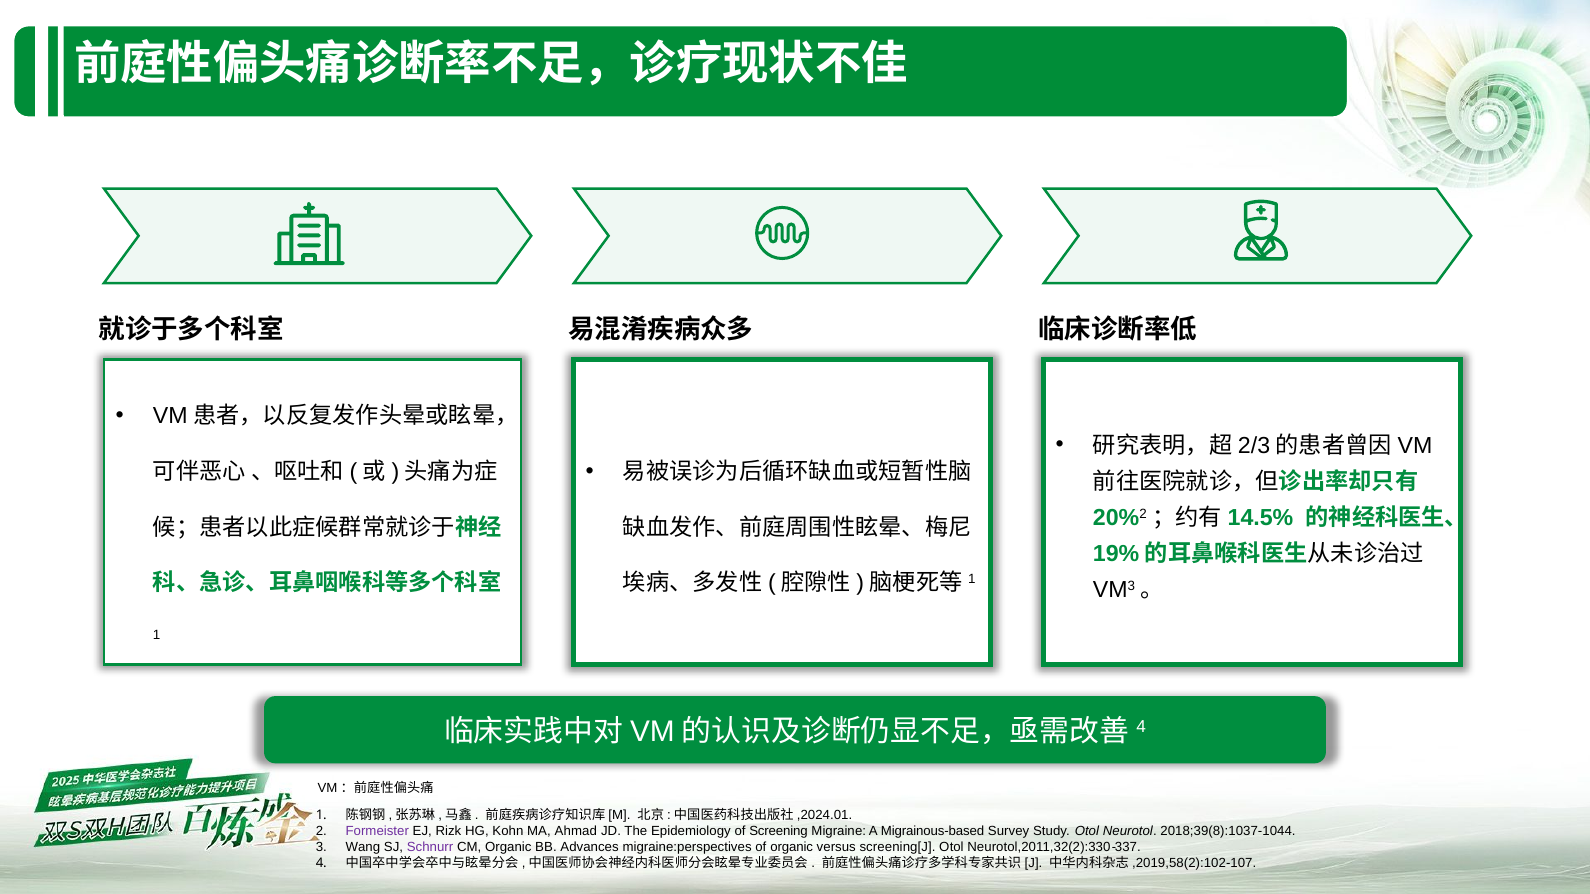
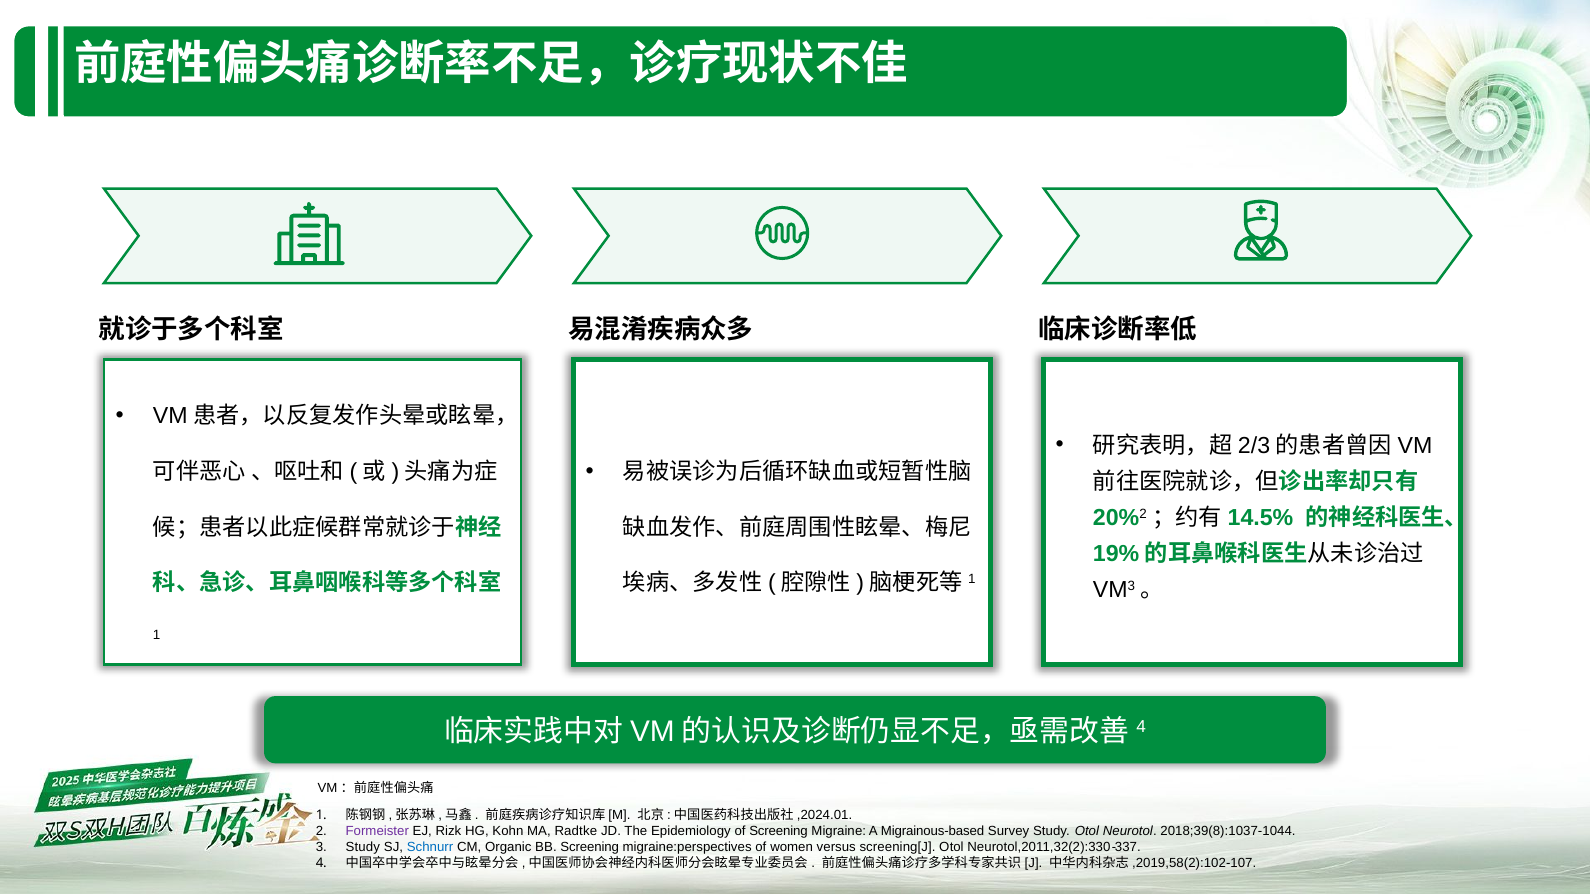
Ahmad: Ahmad -> Radtke
Wang at (363, 847): Wang -> Study
Schnurr colour: purple -> blue
BB Advances: Advances -> Screening
of organic: organic -> women
